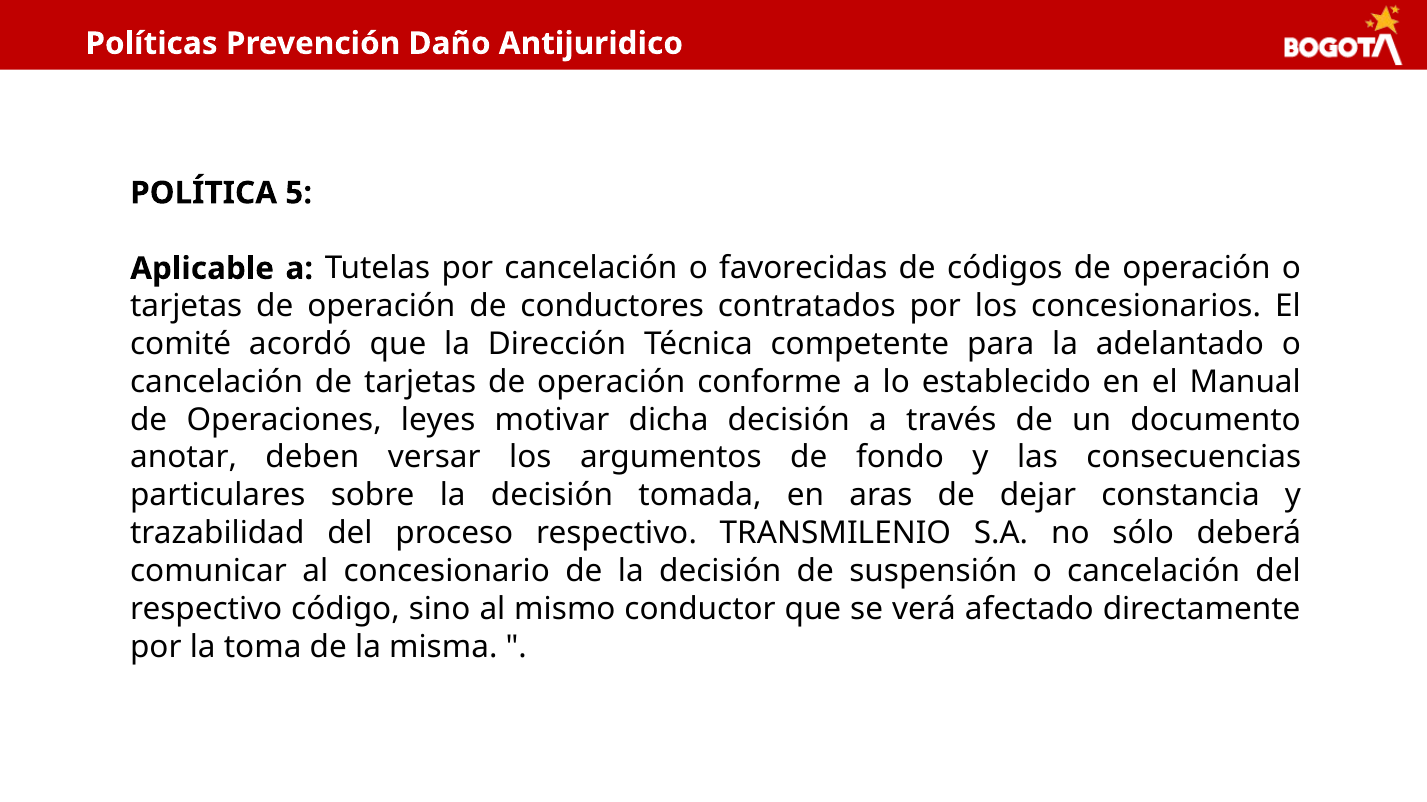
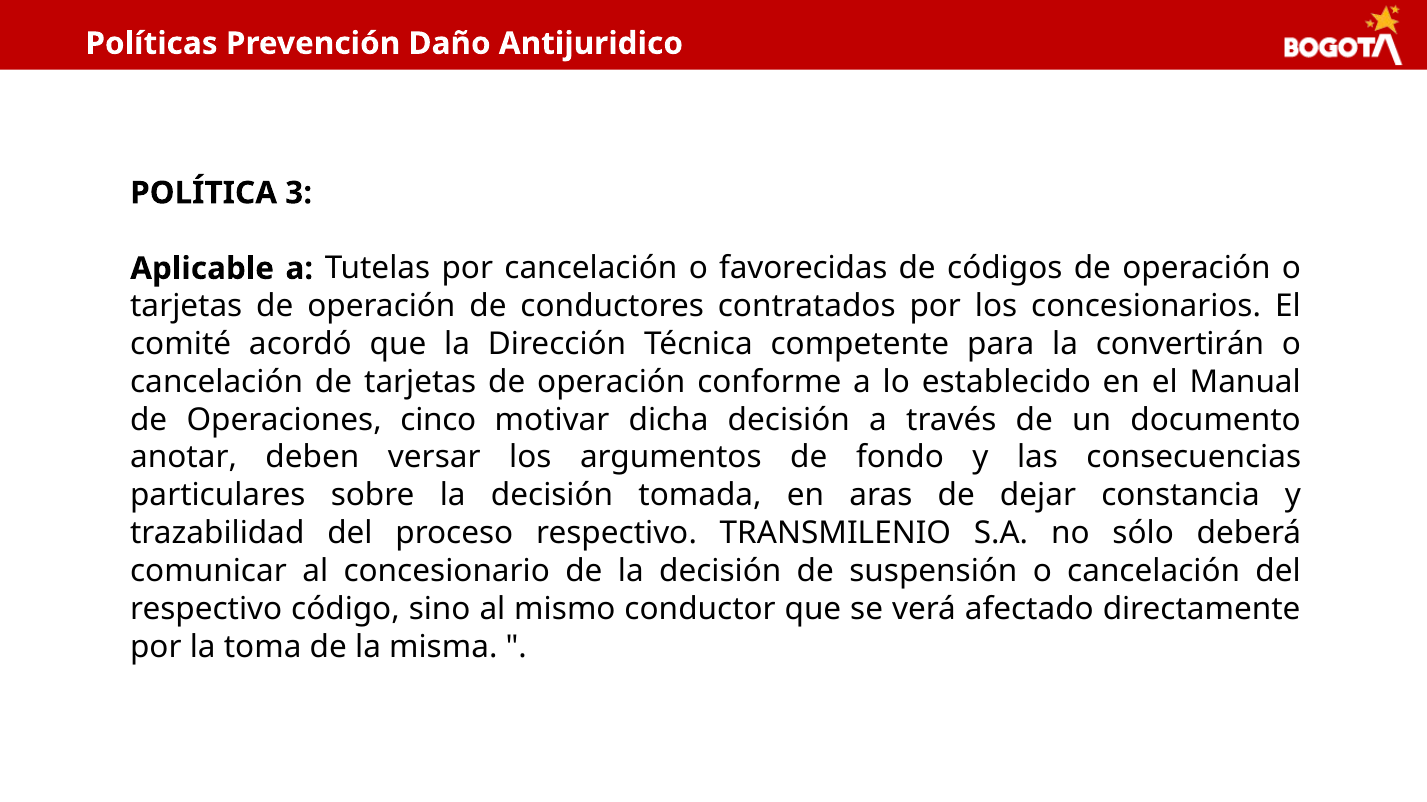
5: 5 -> 3
adelantado: adelantado -> convertirán
leyes: leyes -> cinco
